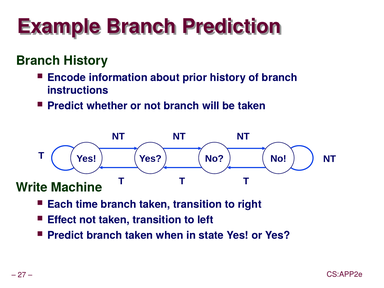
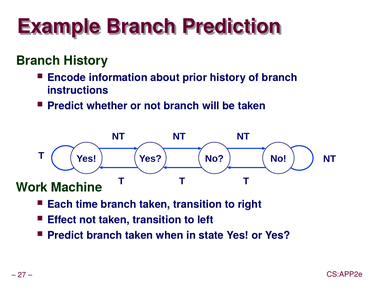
Write: Write -> Work
